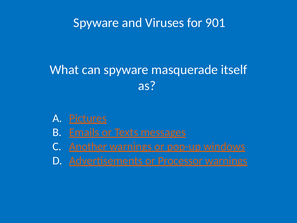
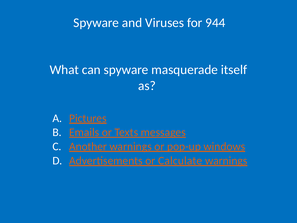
901: 901 -> 944
Processor: Processor -> Calculate
